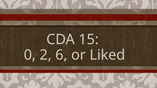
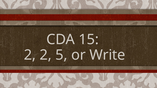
0 at (30, 55): 0 -> 2
6: 6 -> 5
Liked: Liked -> Write
